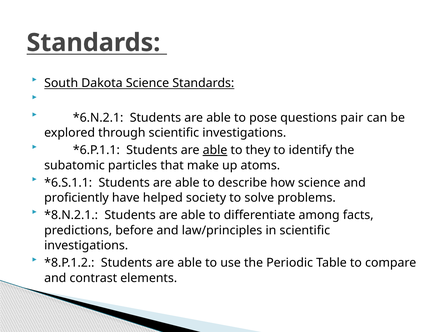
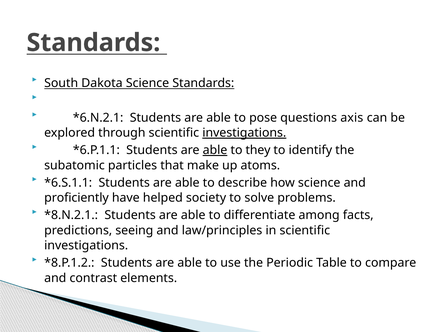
pair: pair -> axis
investigations at (244, 133) underline: none -> present
before: before -> seeing
